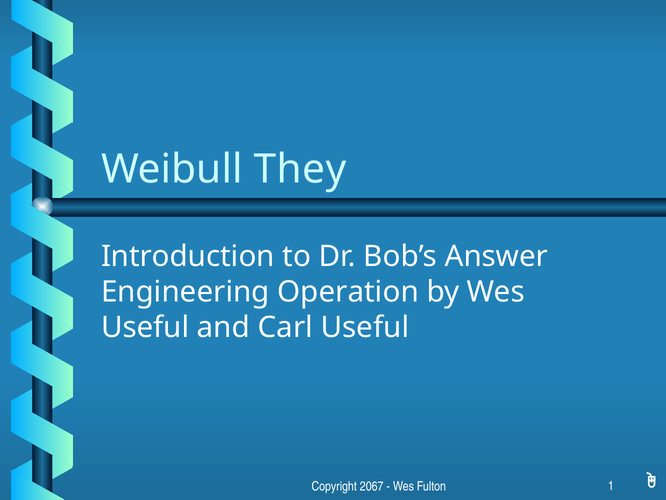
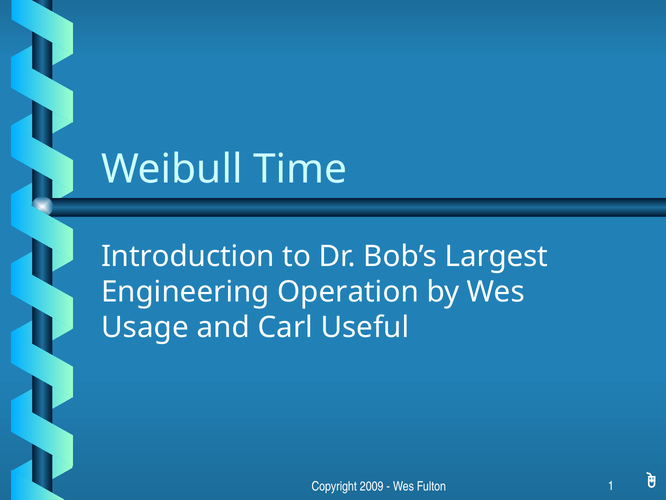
They: They -> Time
Answer: Answer -> Largest
Useful at (145, 327): Useful -> Usage
2067: 2067 -> 2009
